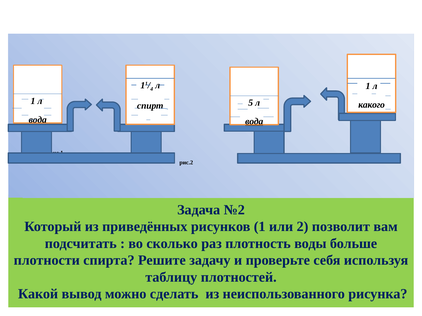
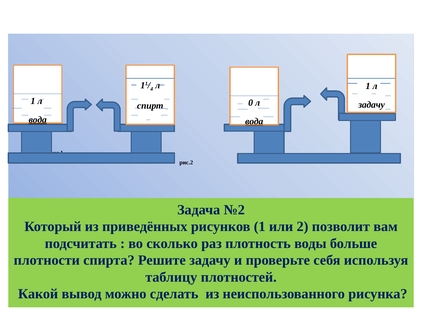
какого at (372, 105): какого -> задачу
5: 5 -> 0
вода at (38, 120) underline: none -> present
